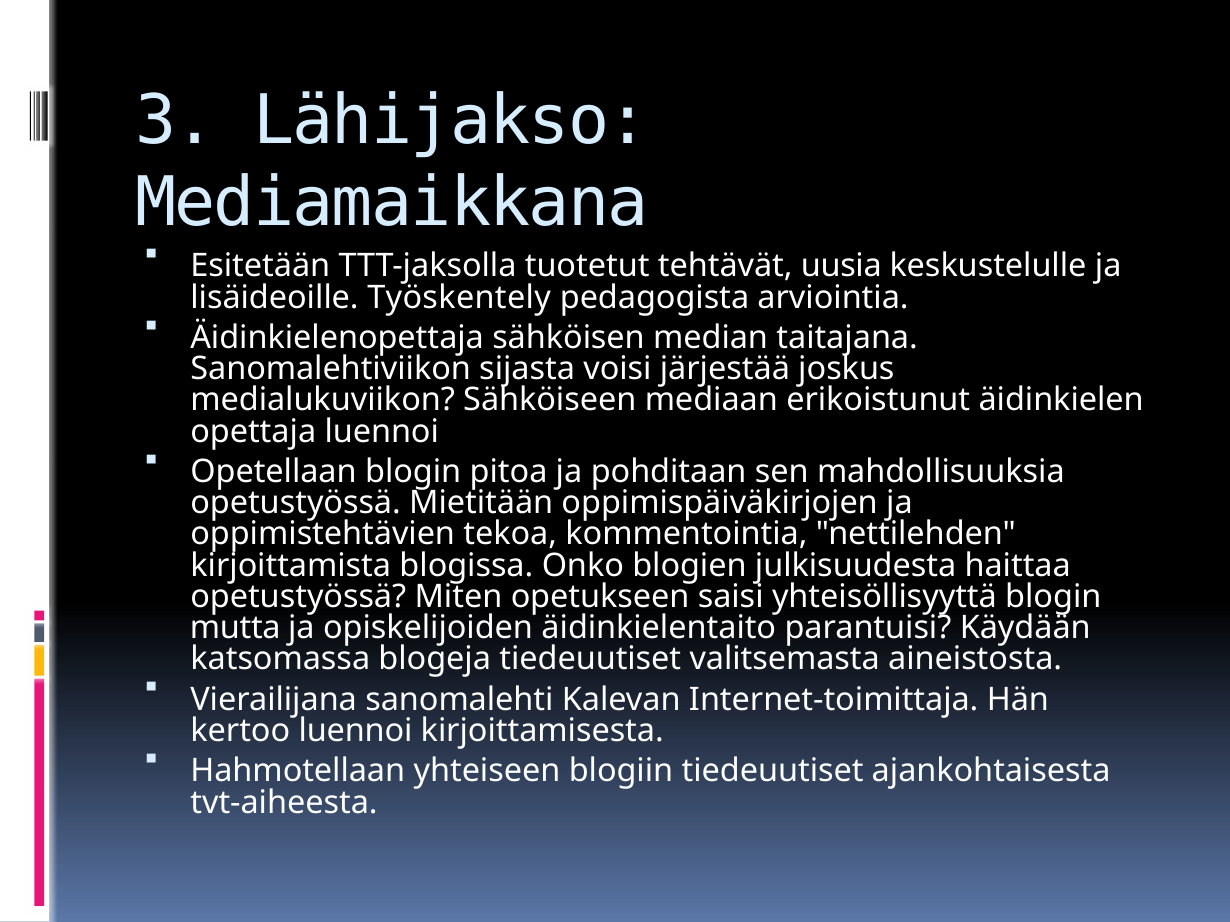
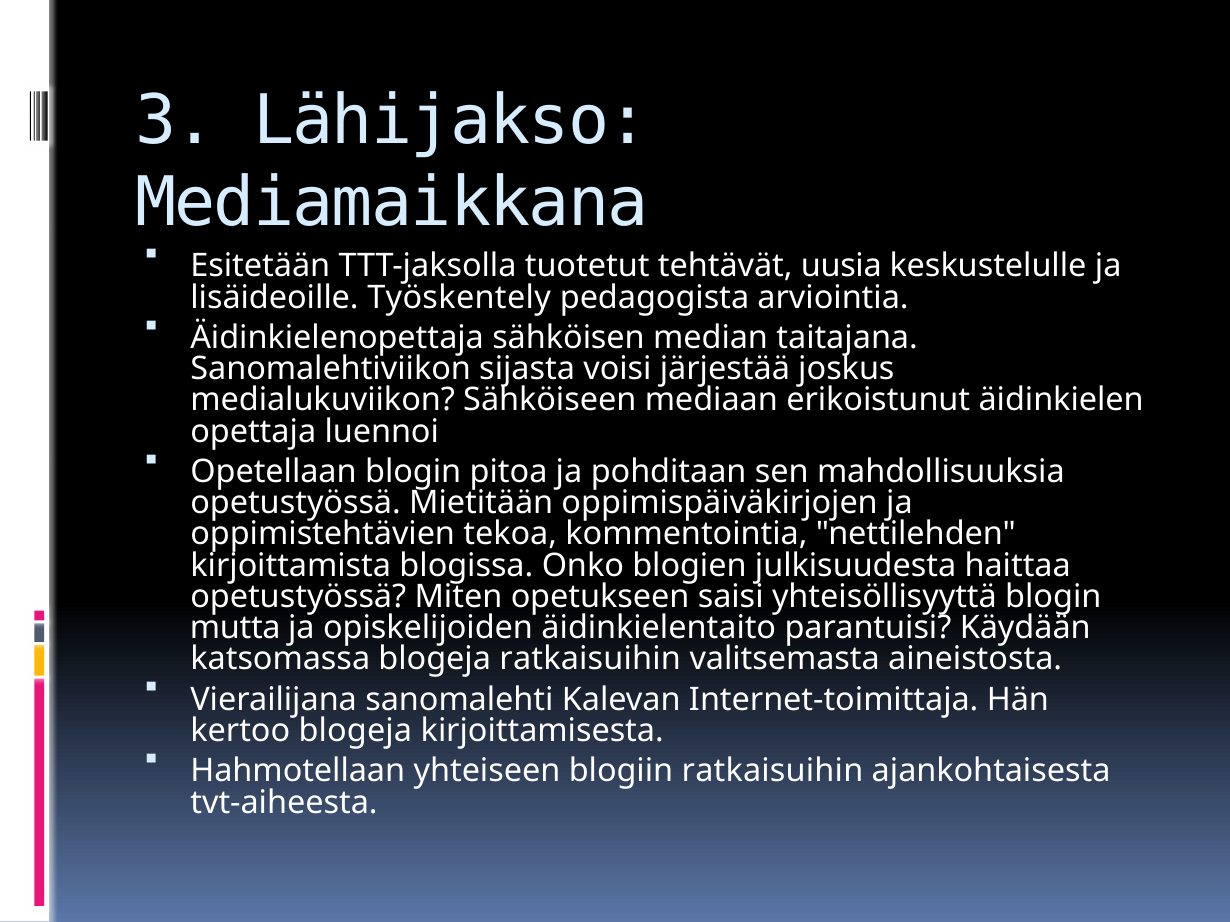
blogeja tiedeuutiset: tiedeuutiset -> ratkaisuihin
kertoo luennoi: luennoi -> blogeja
blogiin tiedeuutiset: tiedeuutiset -> ratkaisuihin
